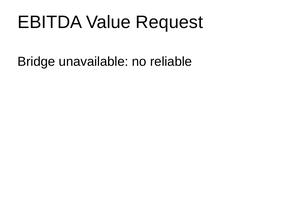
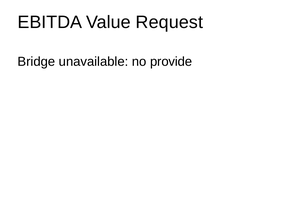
reliable: reliable -> provide
